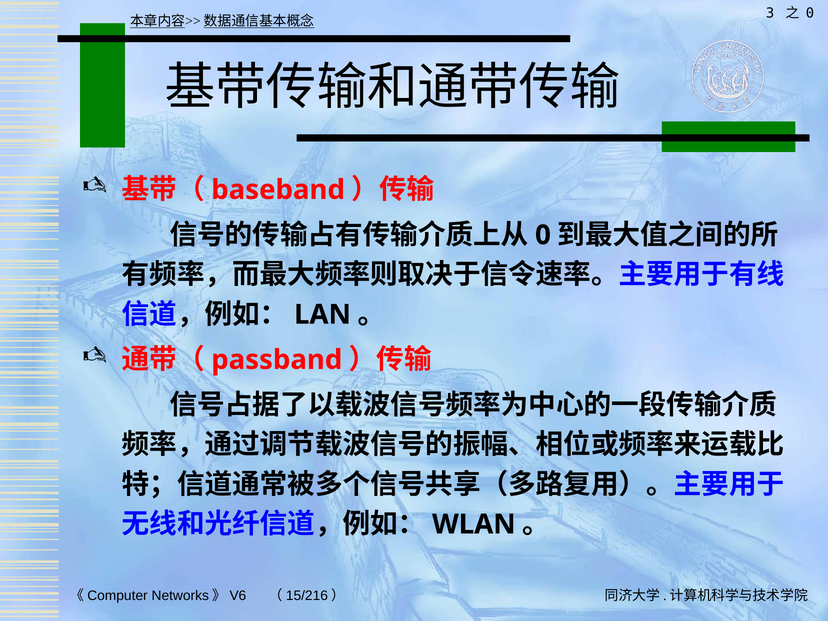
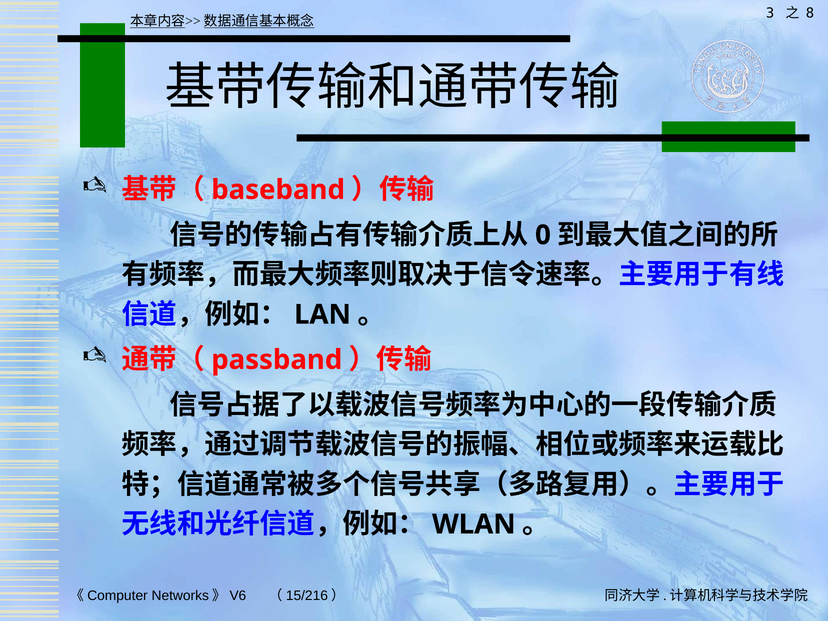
0 at (810, 13): 0 -> 8
